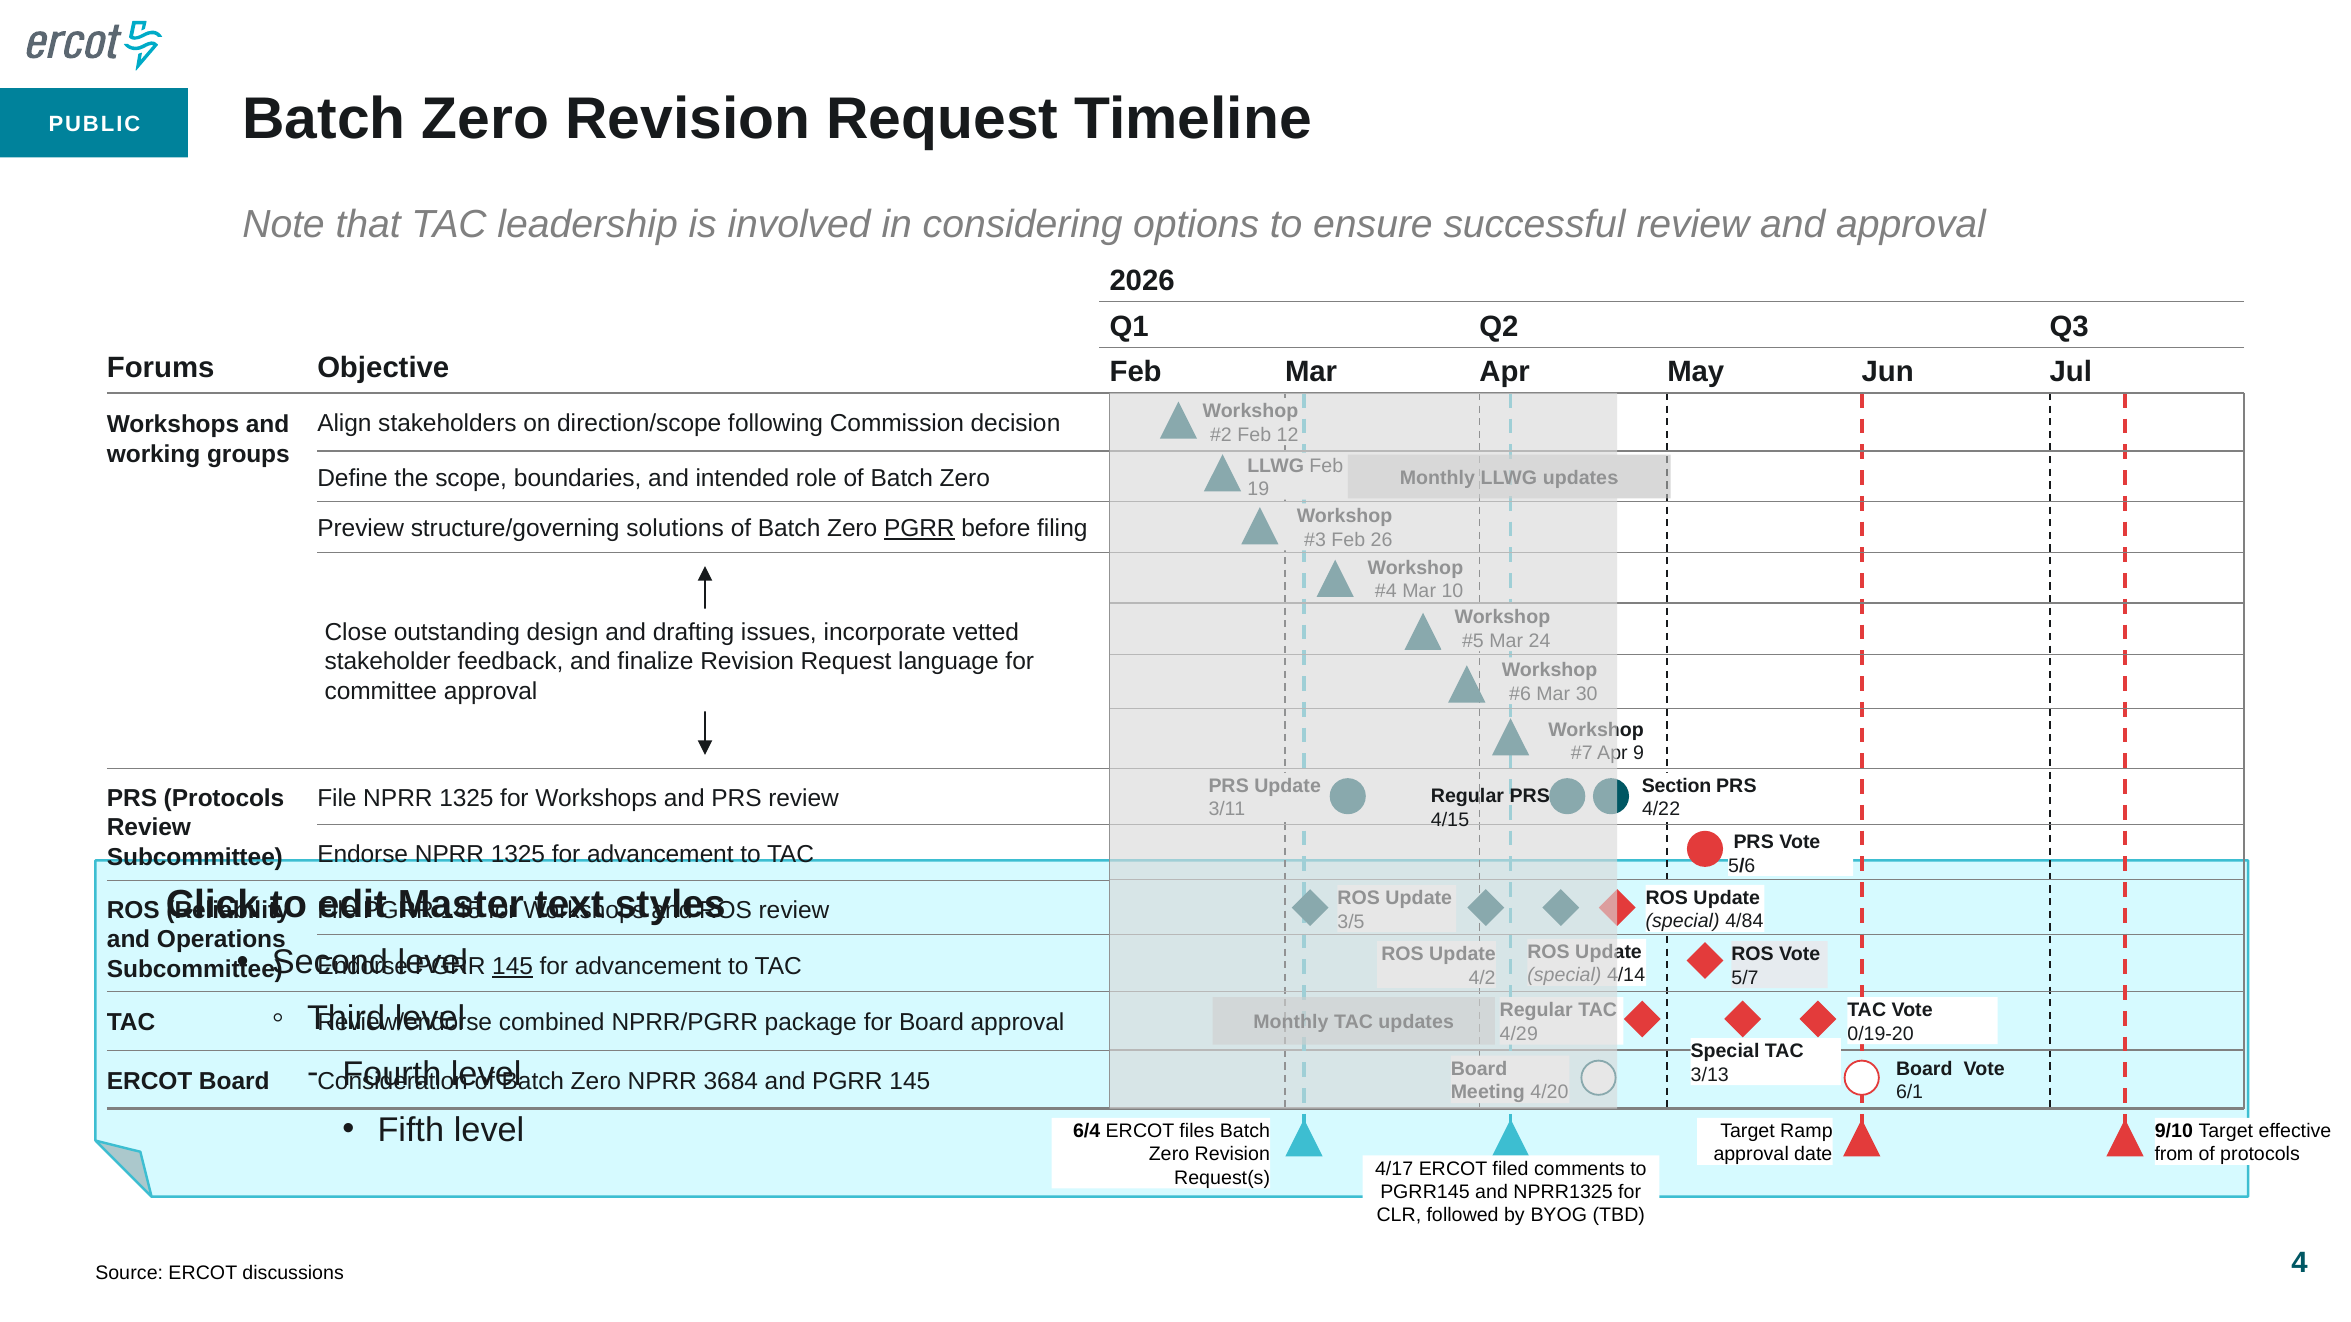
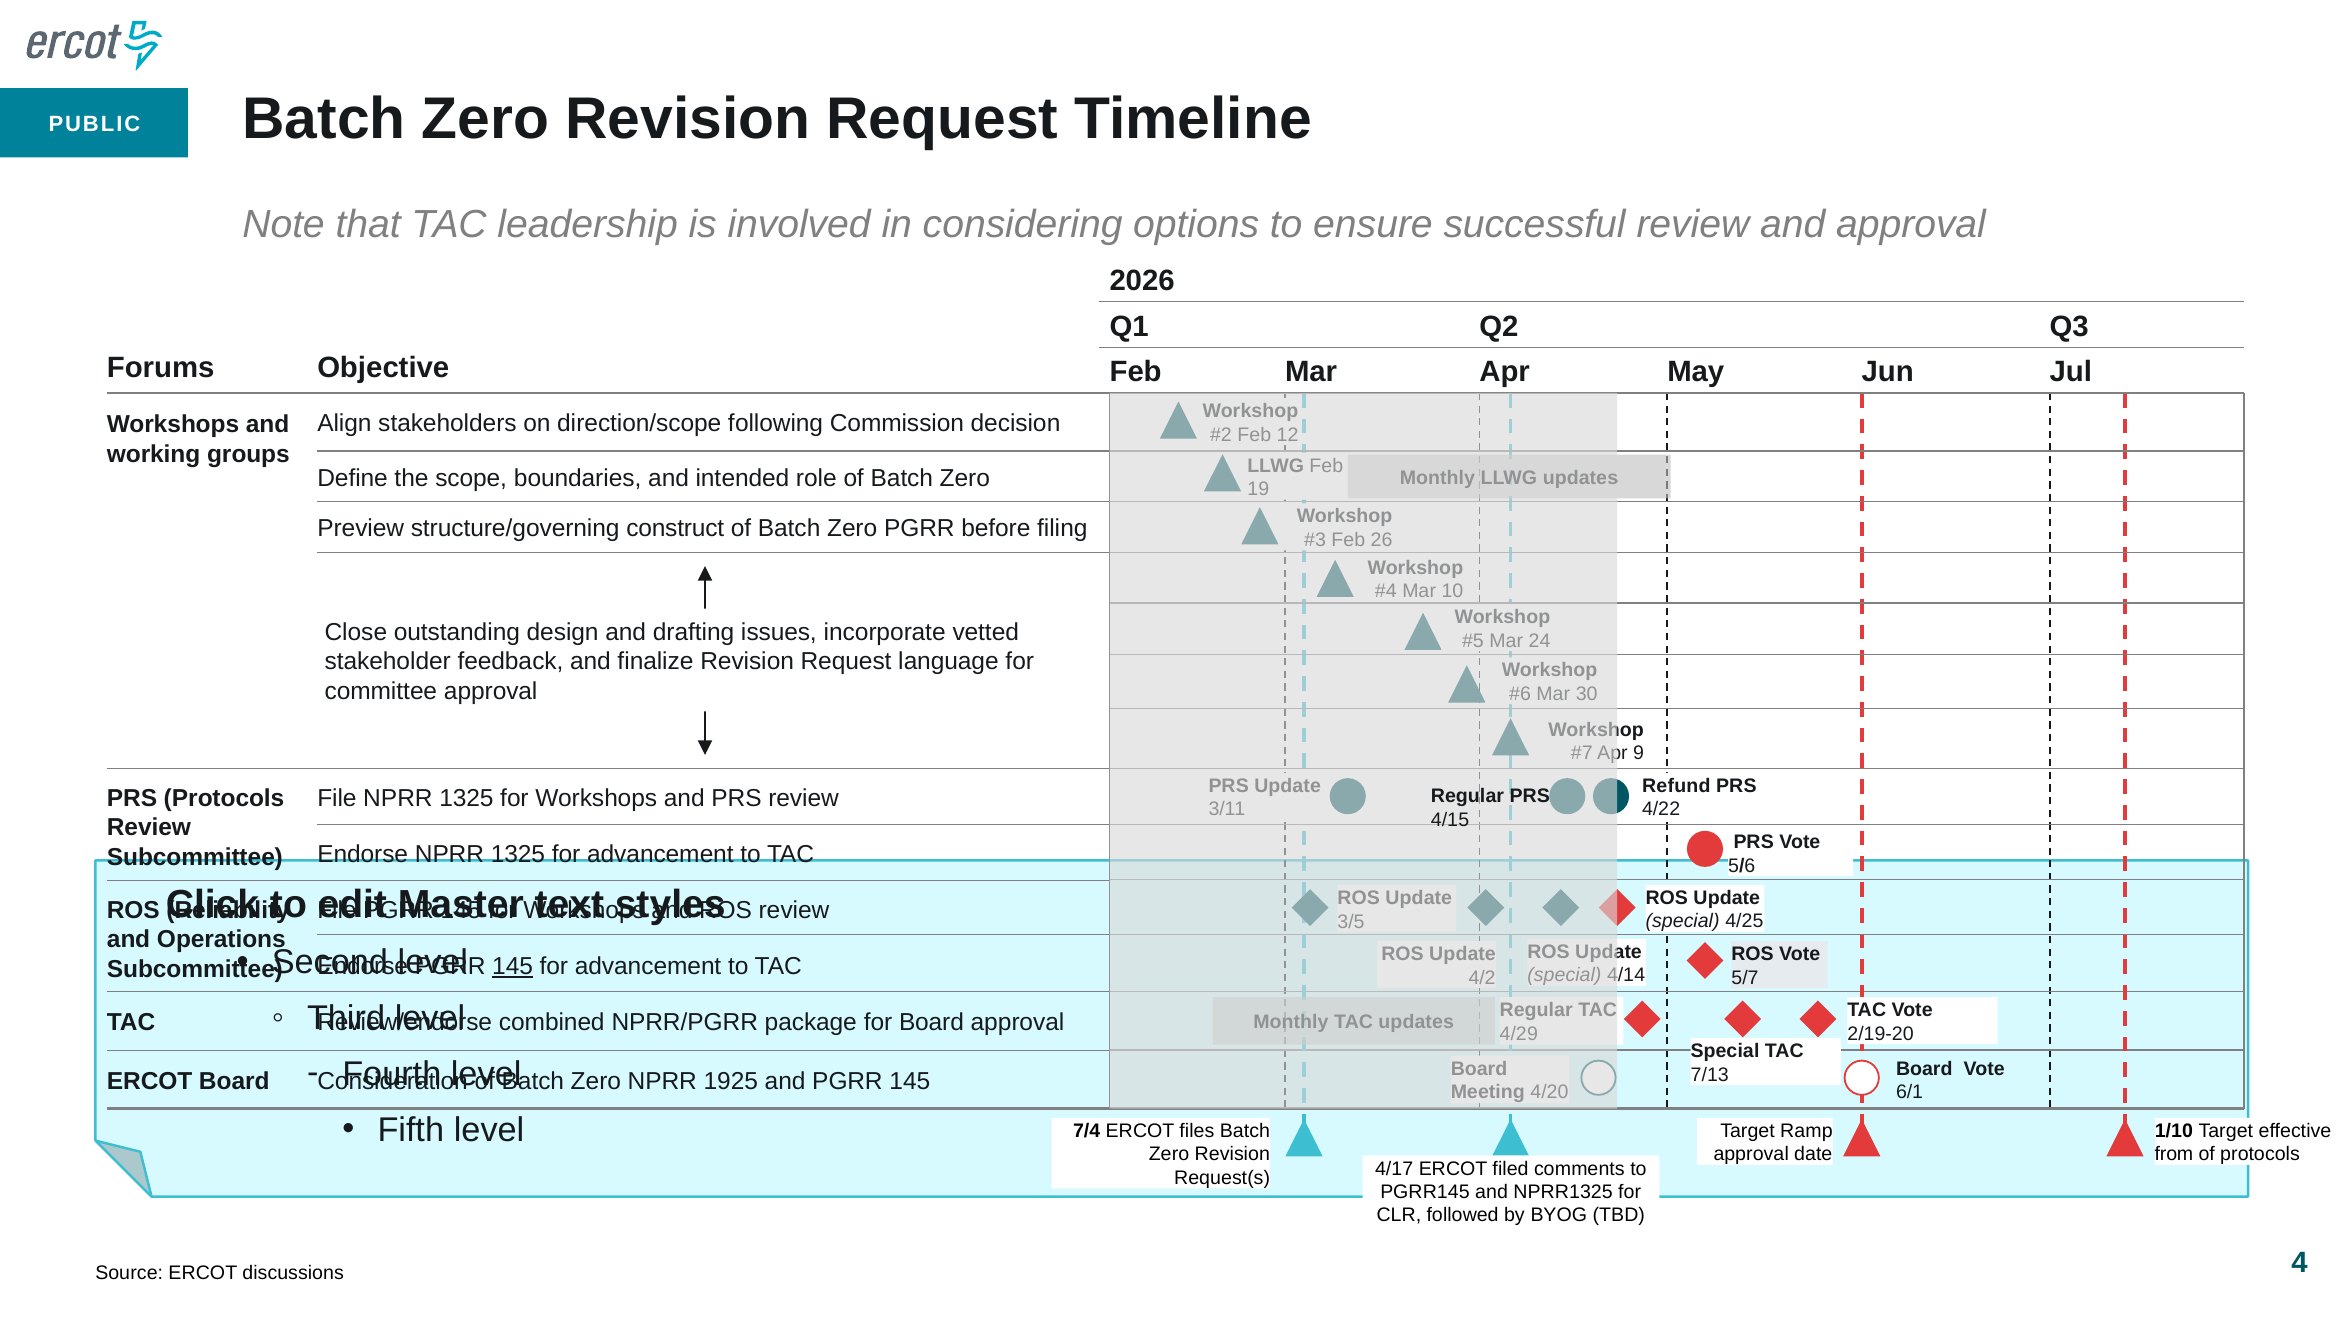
solutions: solutions -> construct
PGRR at (919, 529) underline: present -> none
Section: Section -> Refund
4/84: 4/84 -> 4/25
0/19-20: 0/19-20 -> 2/19-20
3/13: 3/13 -> 7/13
3684: 3684 -> 1925
6/4: 6/4 -> 7/4
9/10: 9/10 -> 1/10
